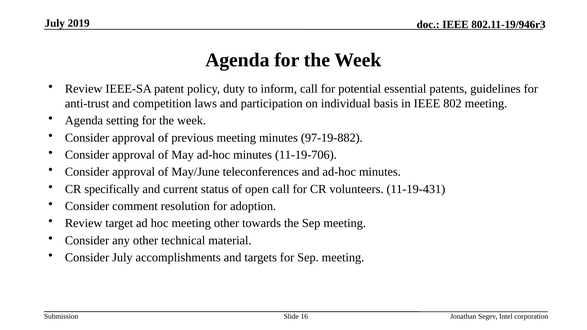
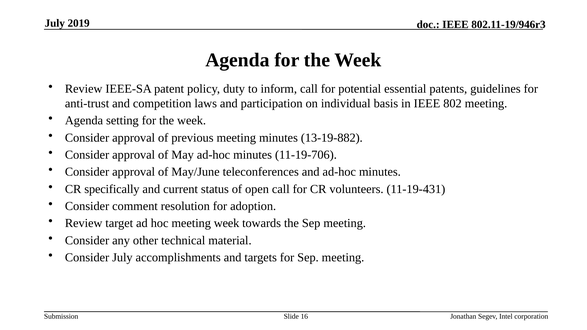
97-19-882: 97-19-882 -> 13-19-882
meeting other: other -> week
